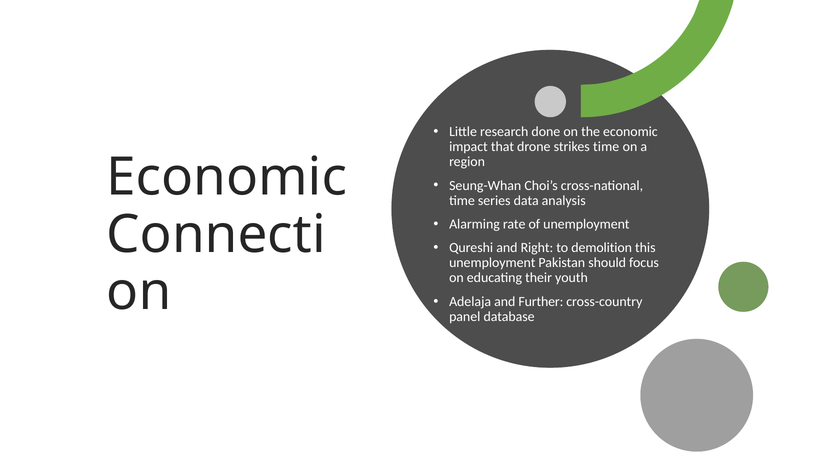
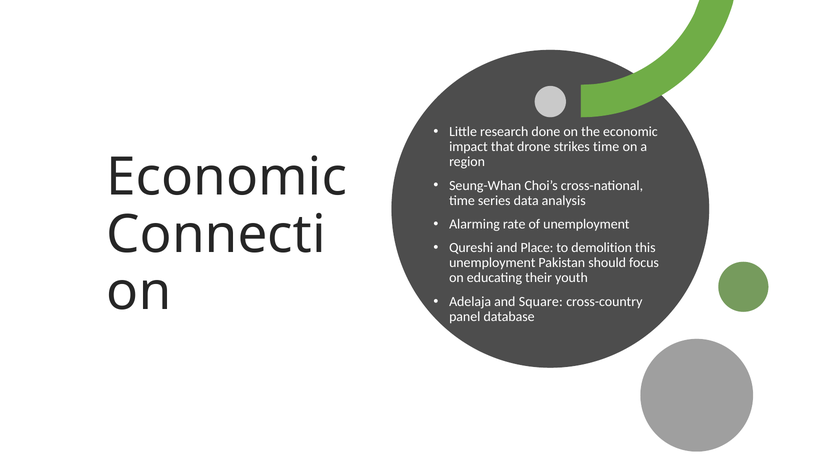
Right: Right -> Place
Further: Further -> Square
